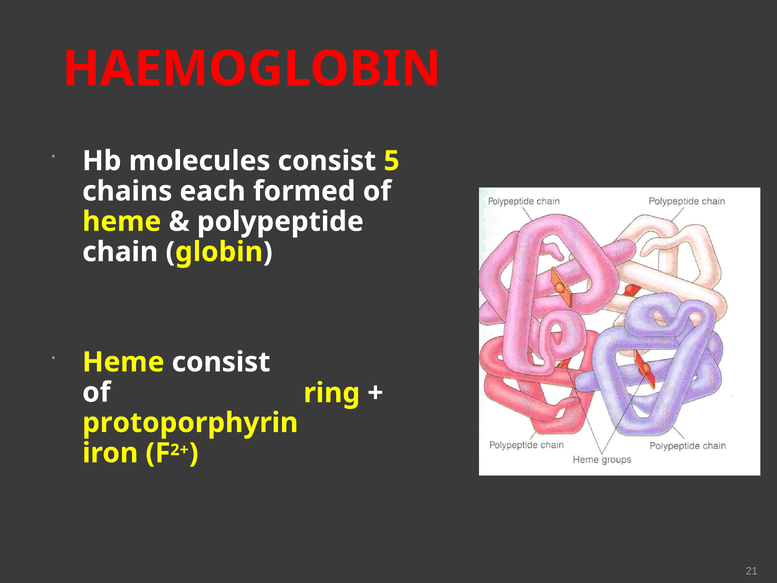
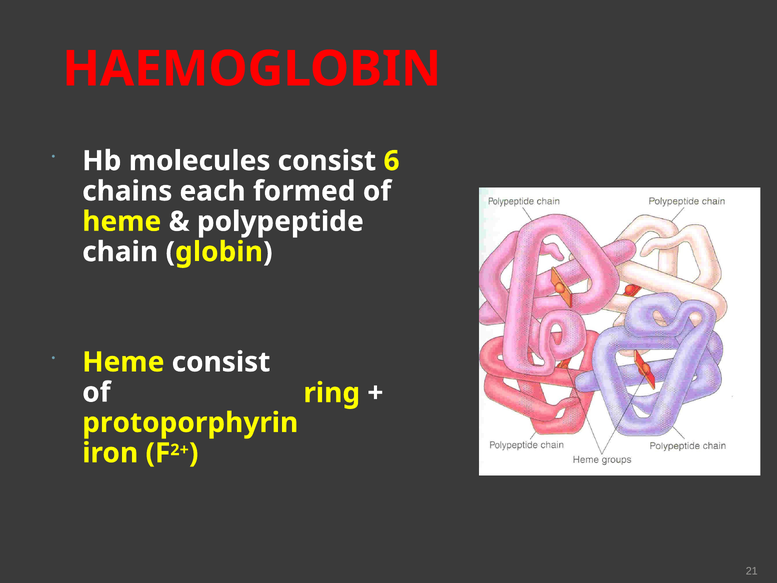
5: 5 -> 6
